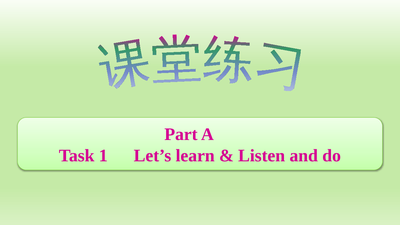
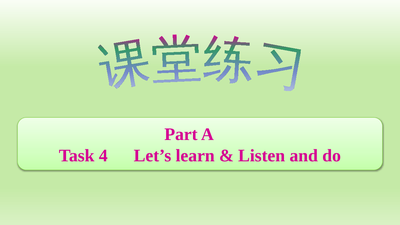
1: 1 -> 4
